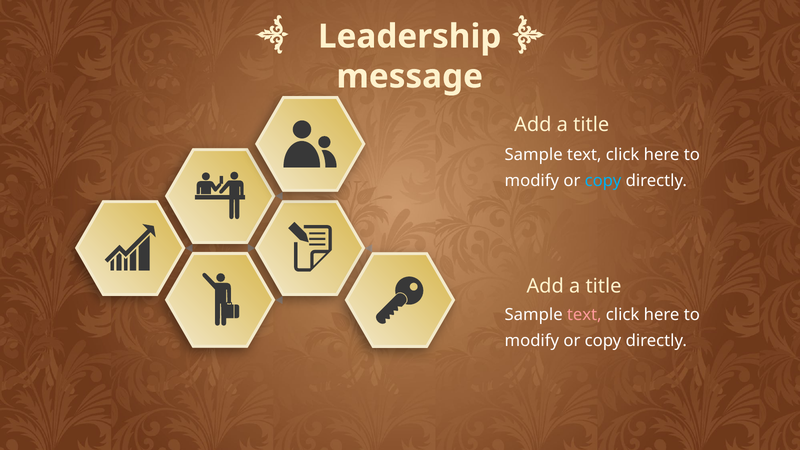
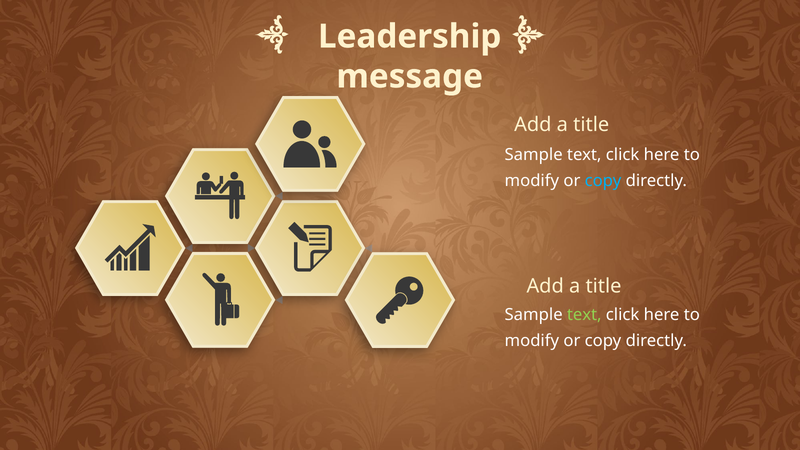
text at (584, 315) colour: pink -> light green
